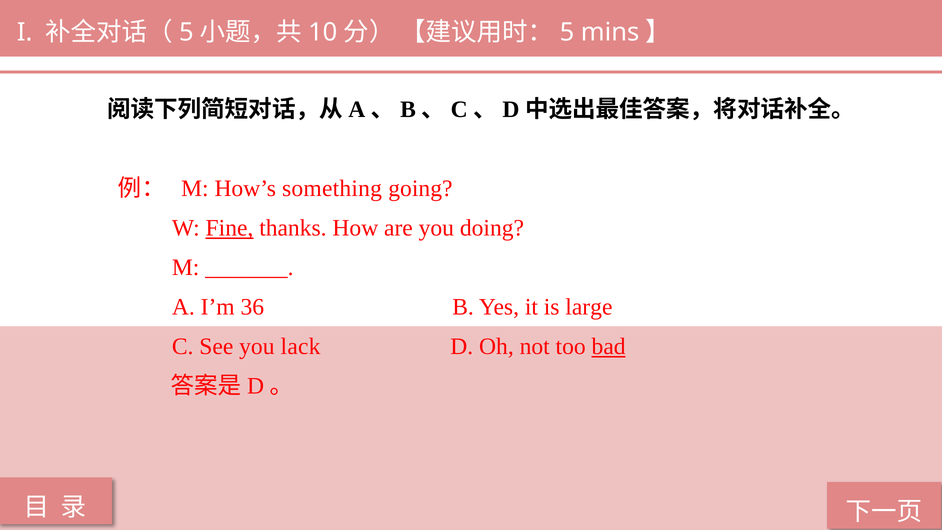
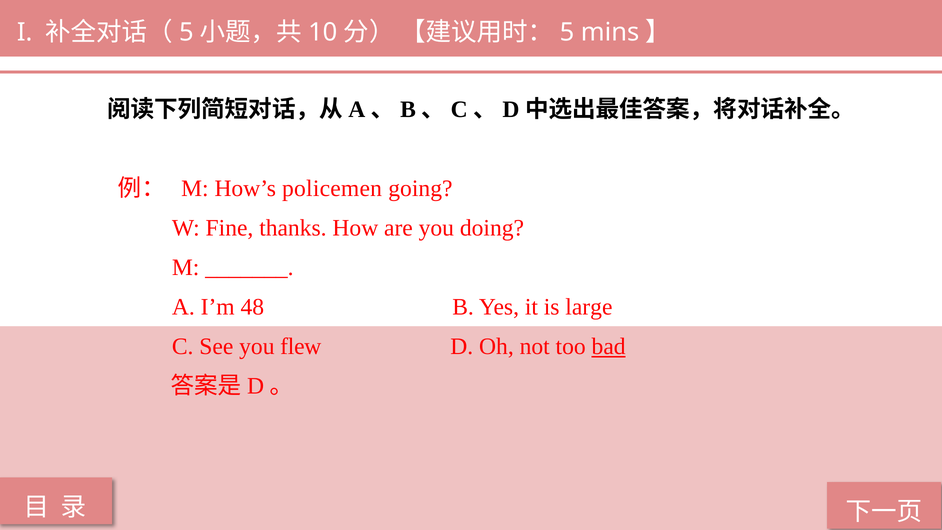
something: something -> policemen
Fine underline: present -> none
36: 36 -> 48
lack: lack -> flew
